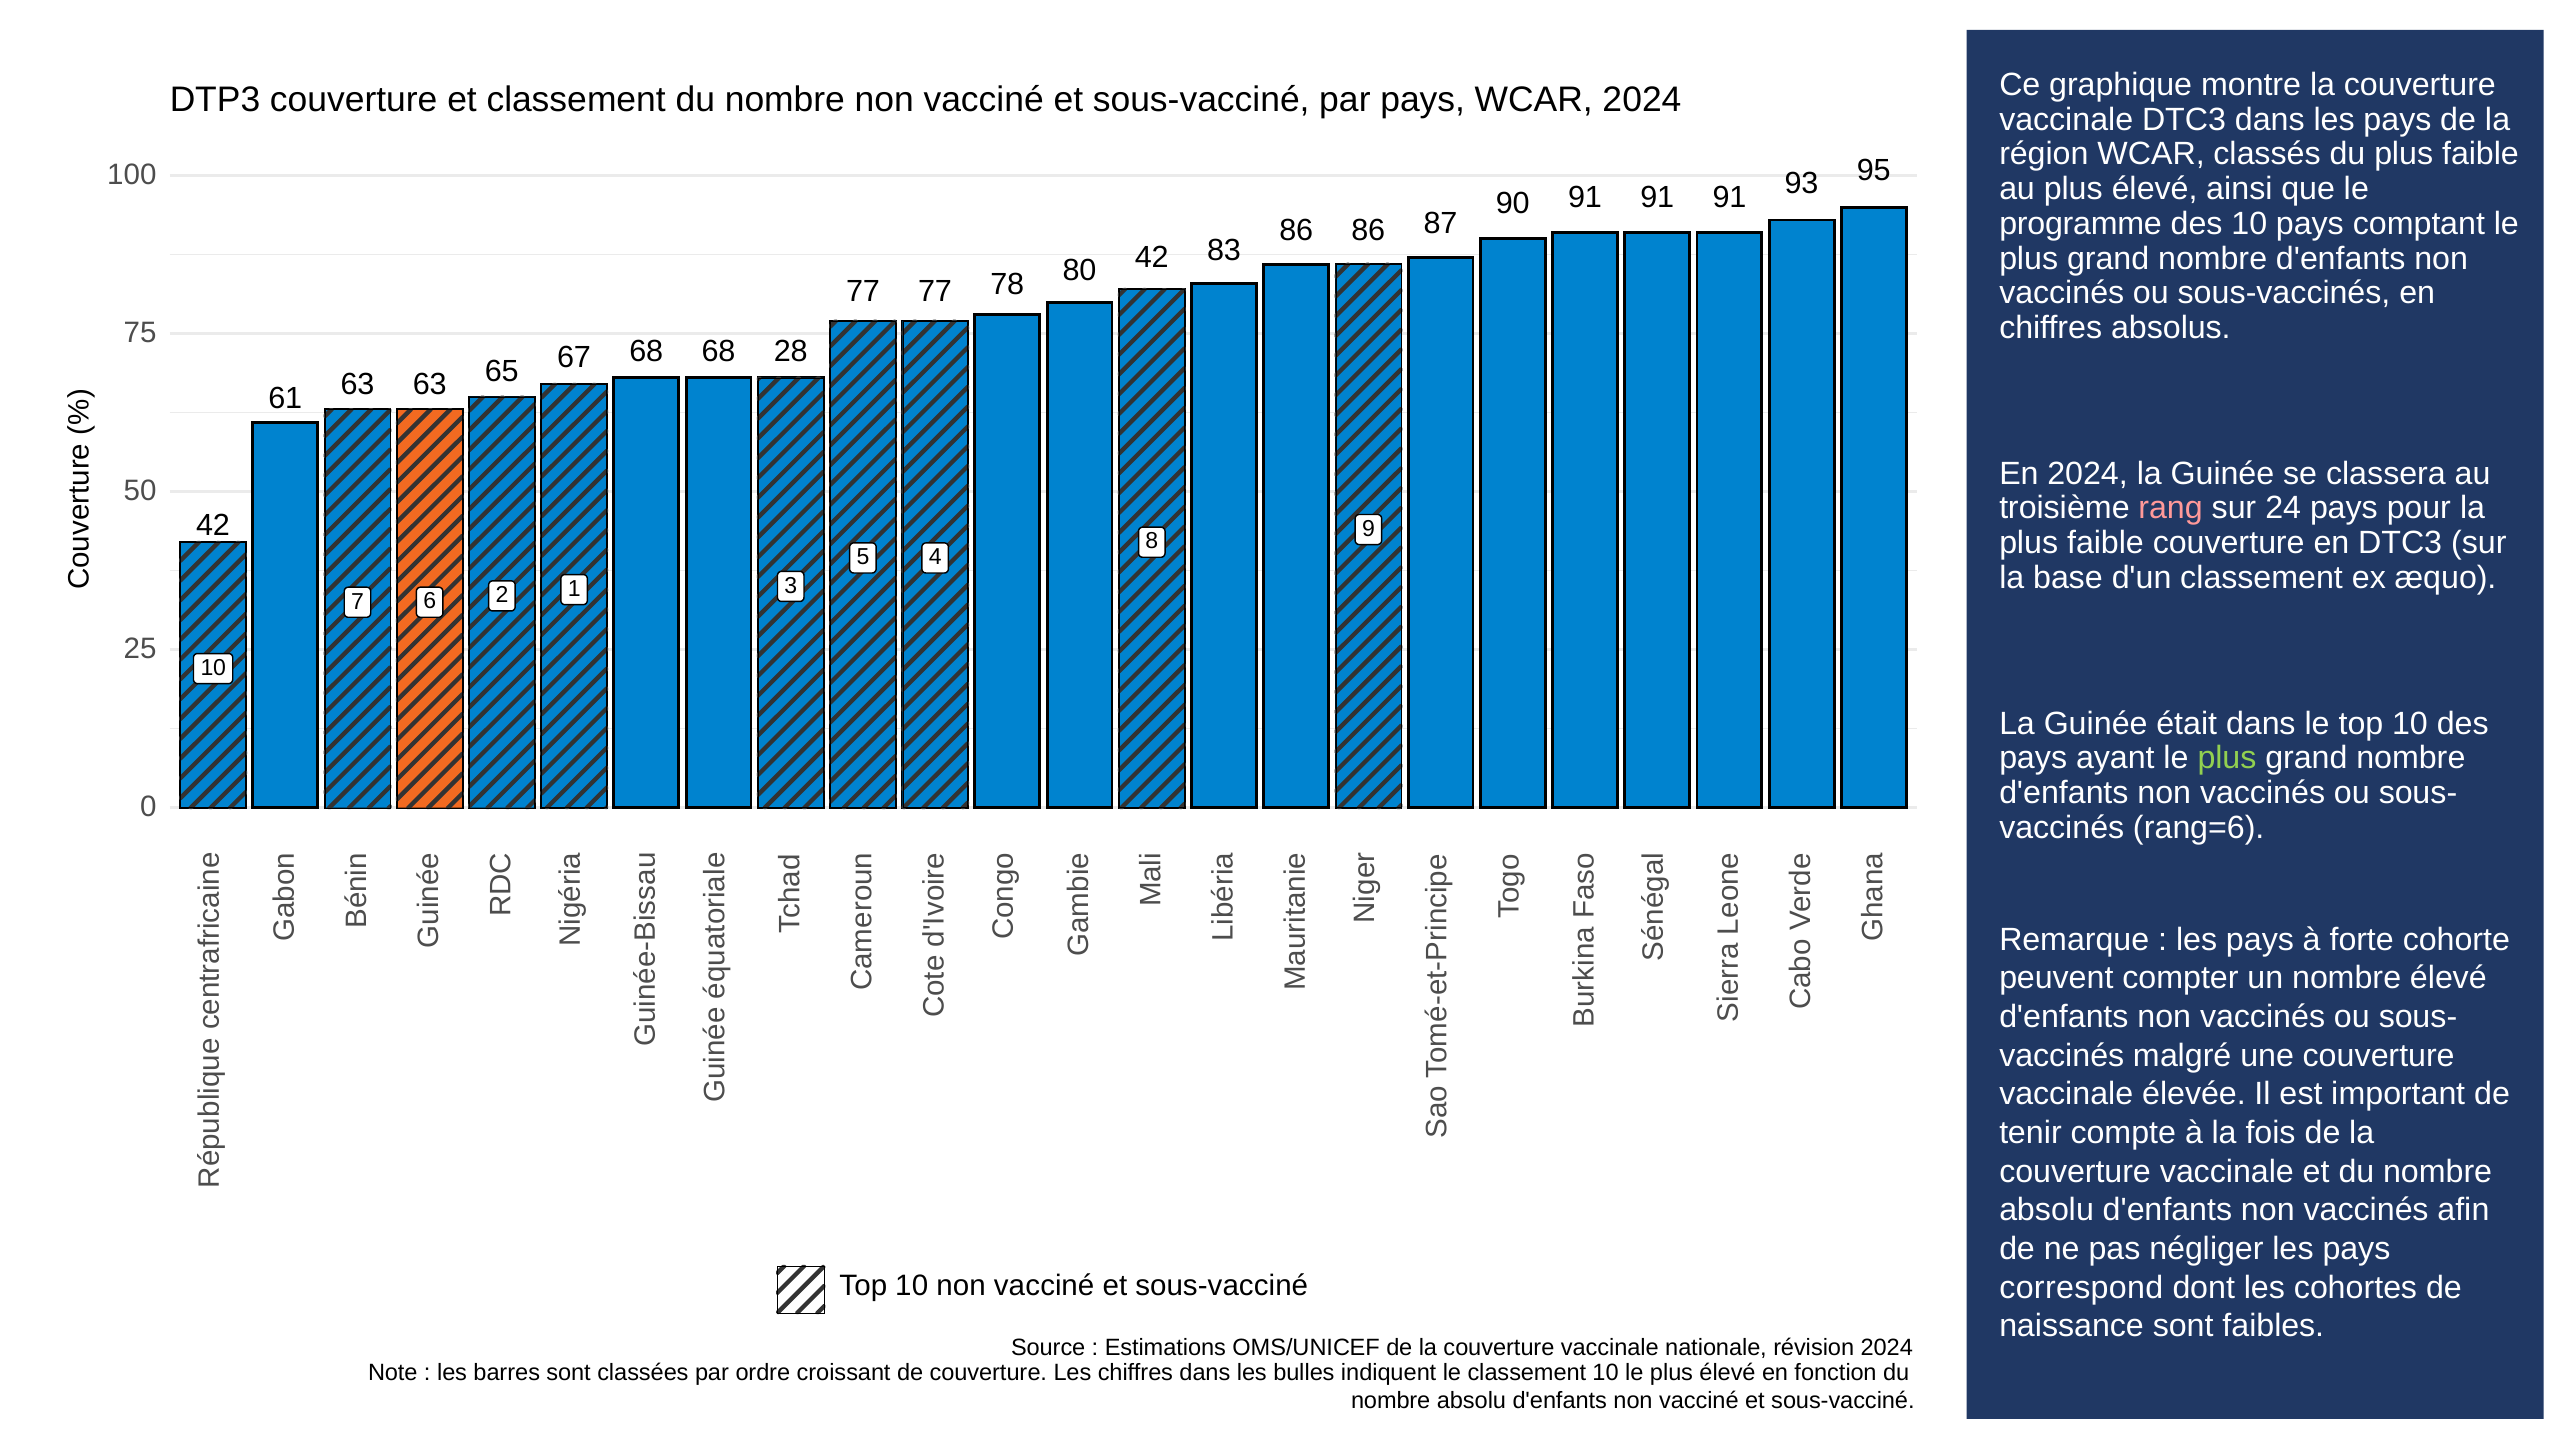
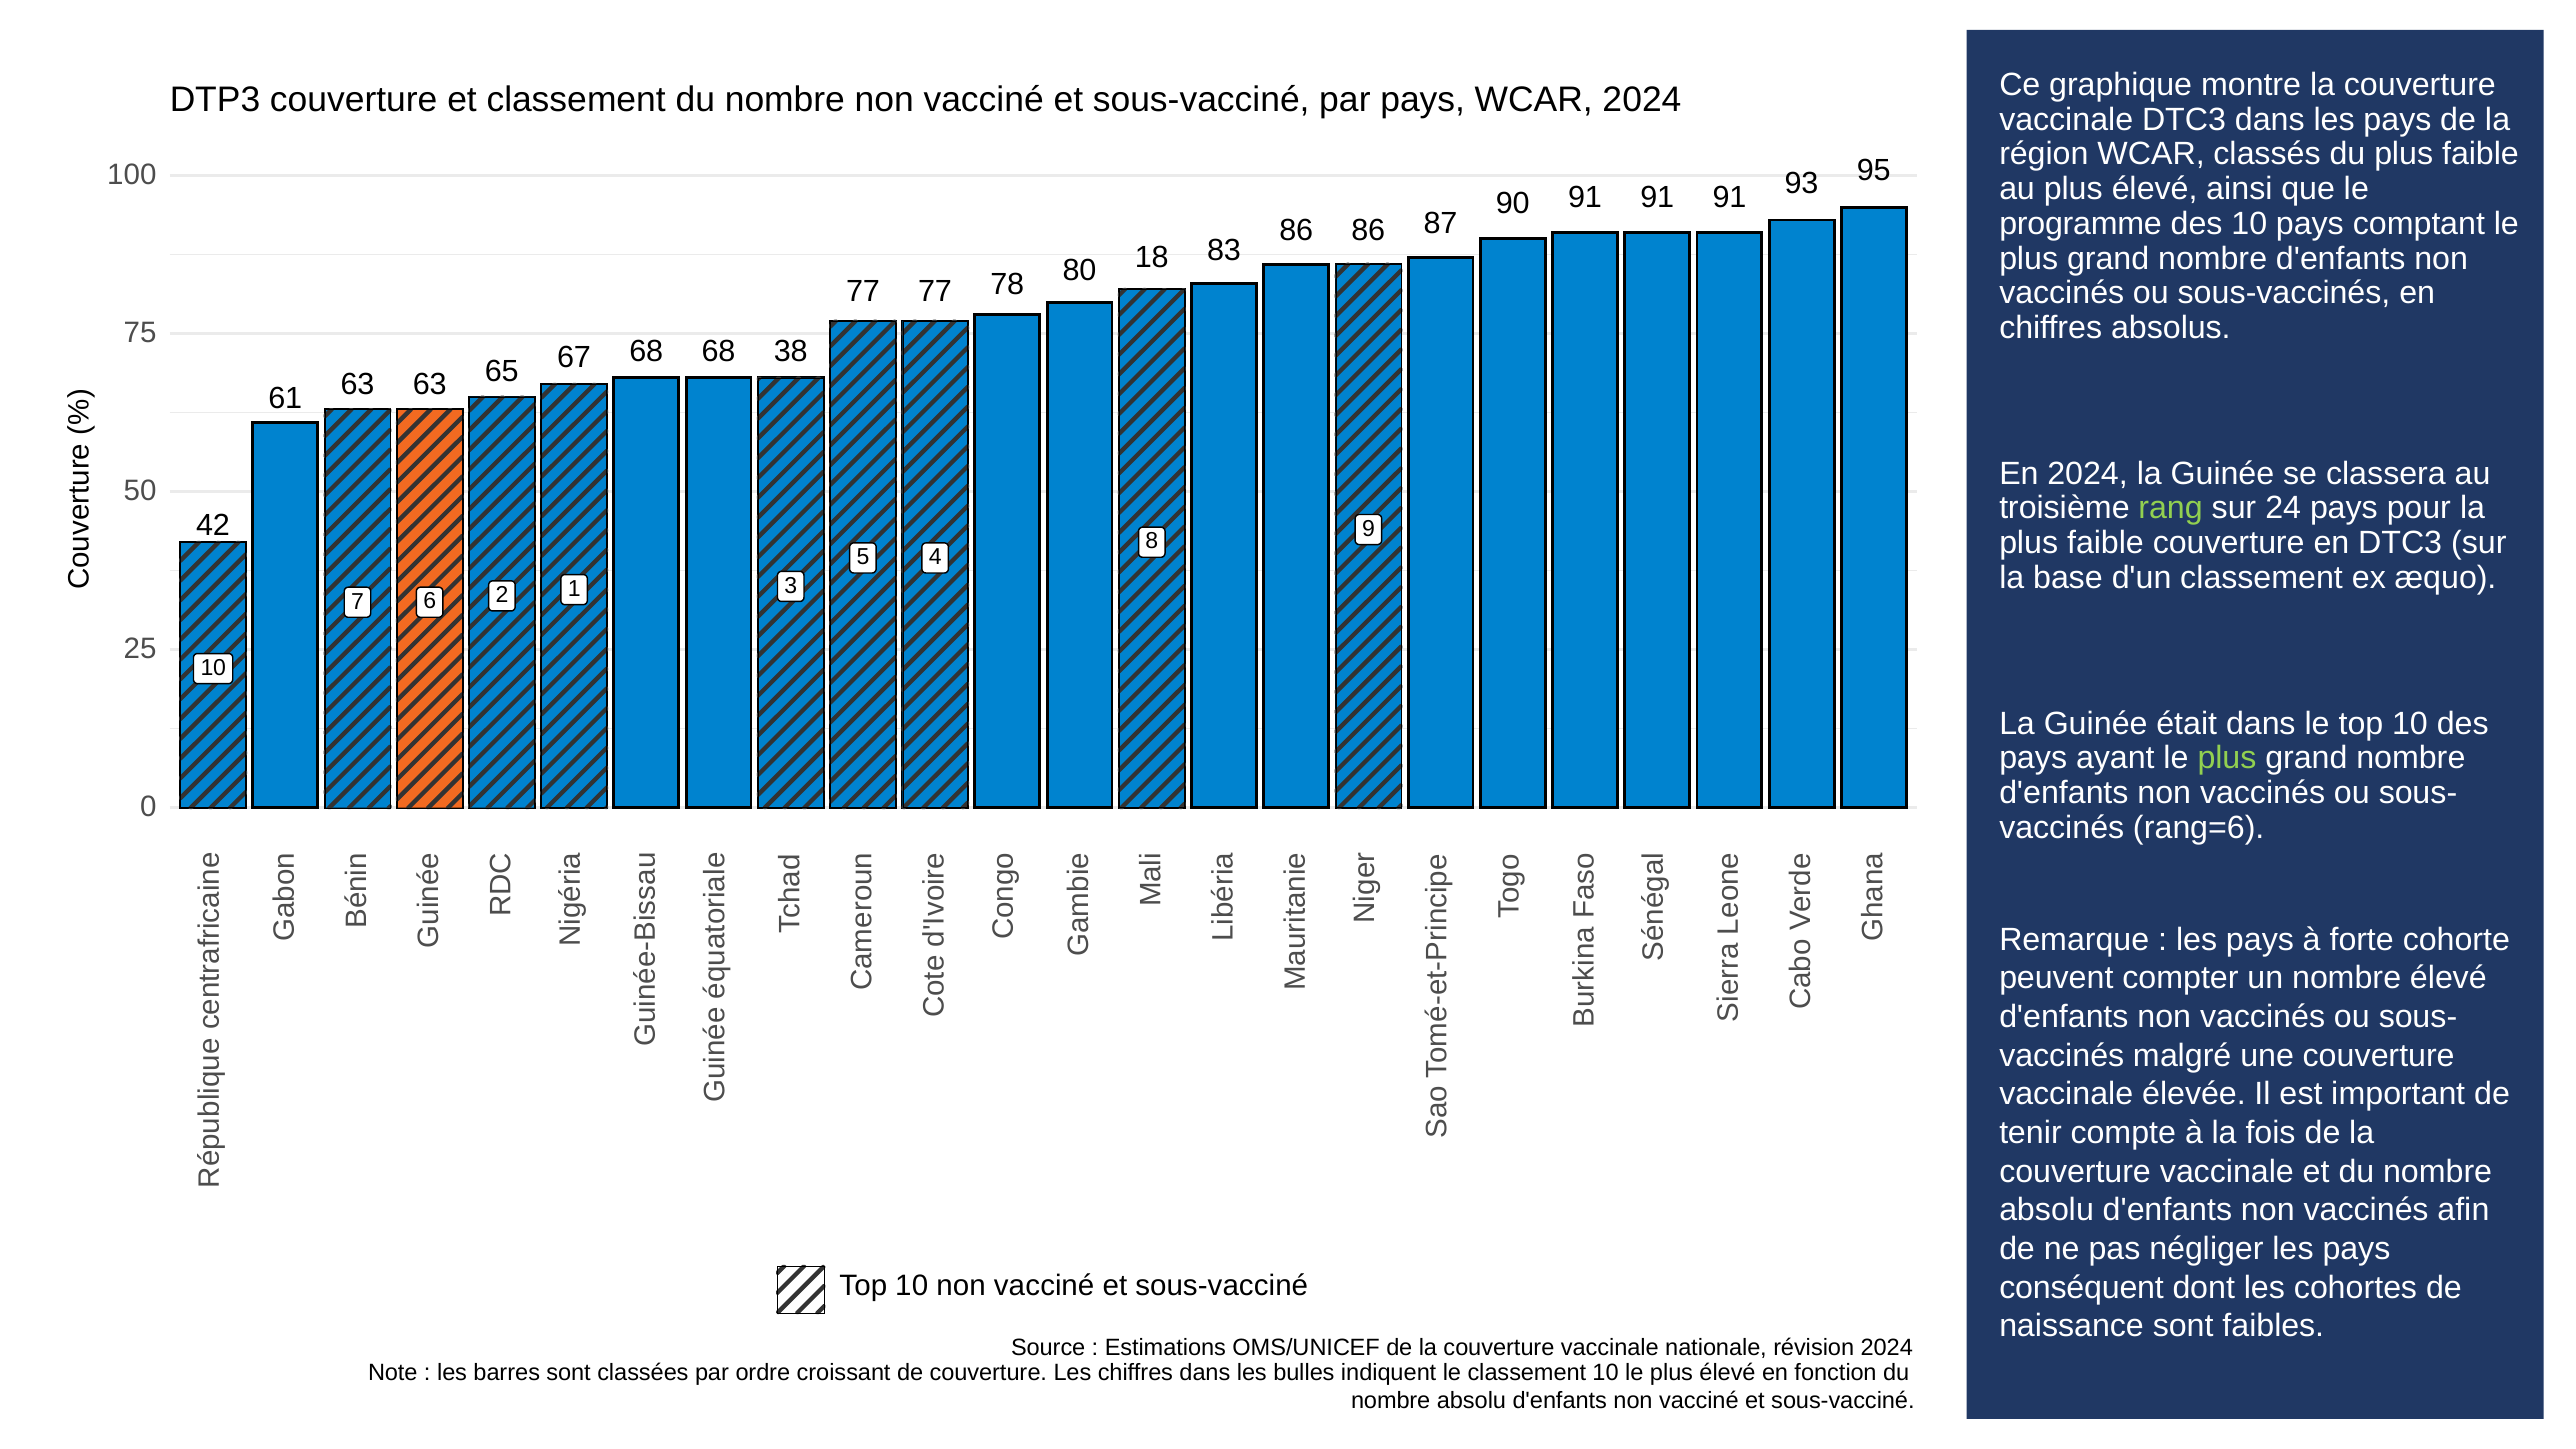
80 42: 42 -> 18
28: 28 -> 38
rang colour: pink -> light green
correspond: correspond -> conséquent
